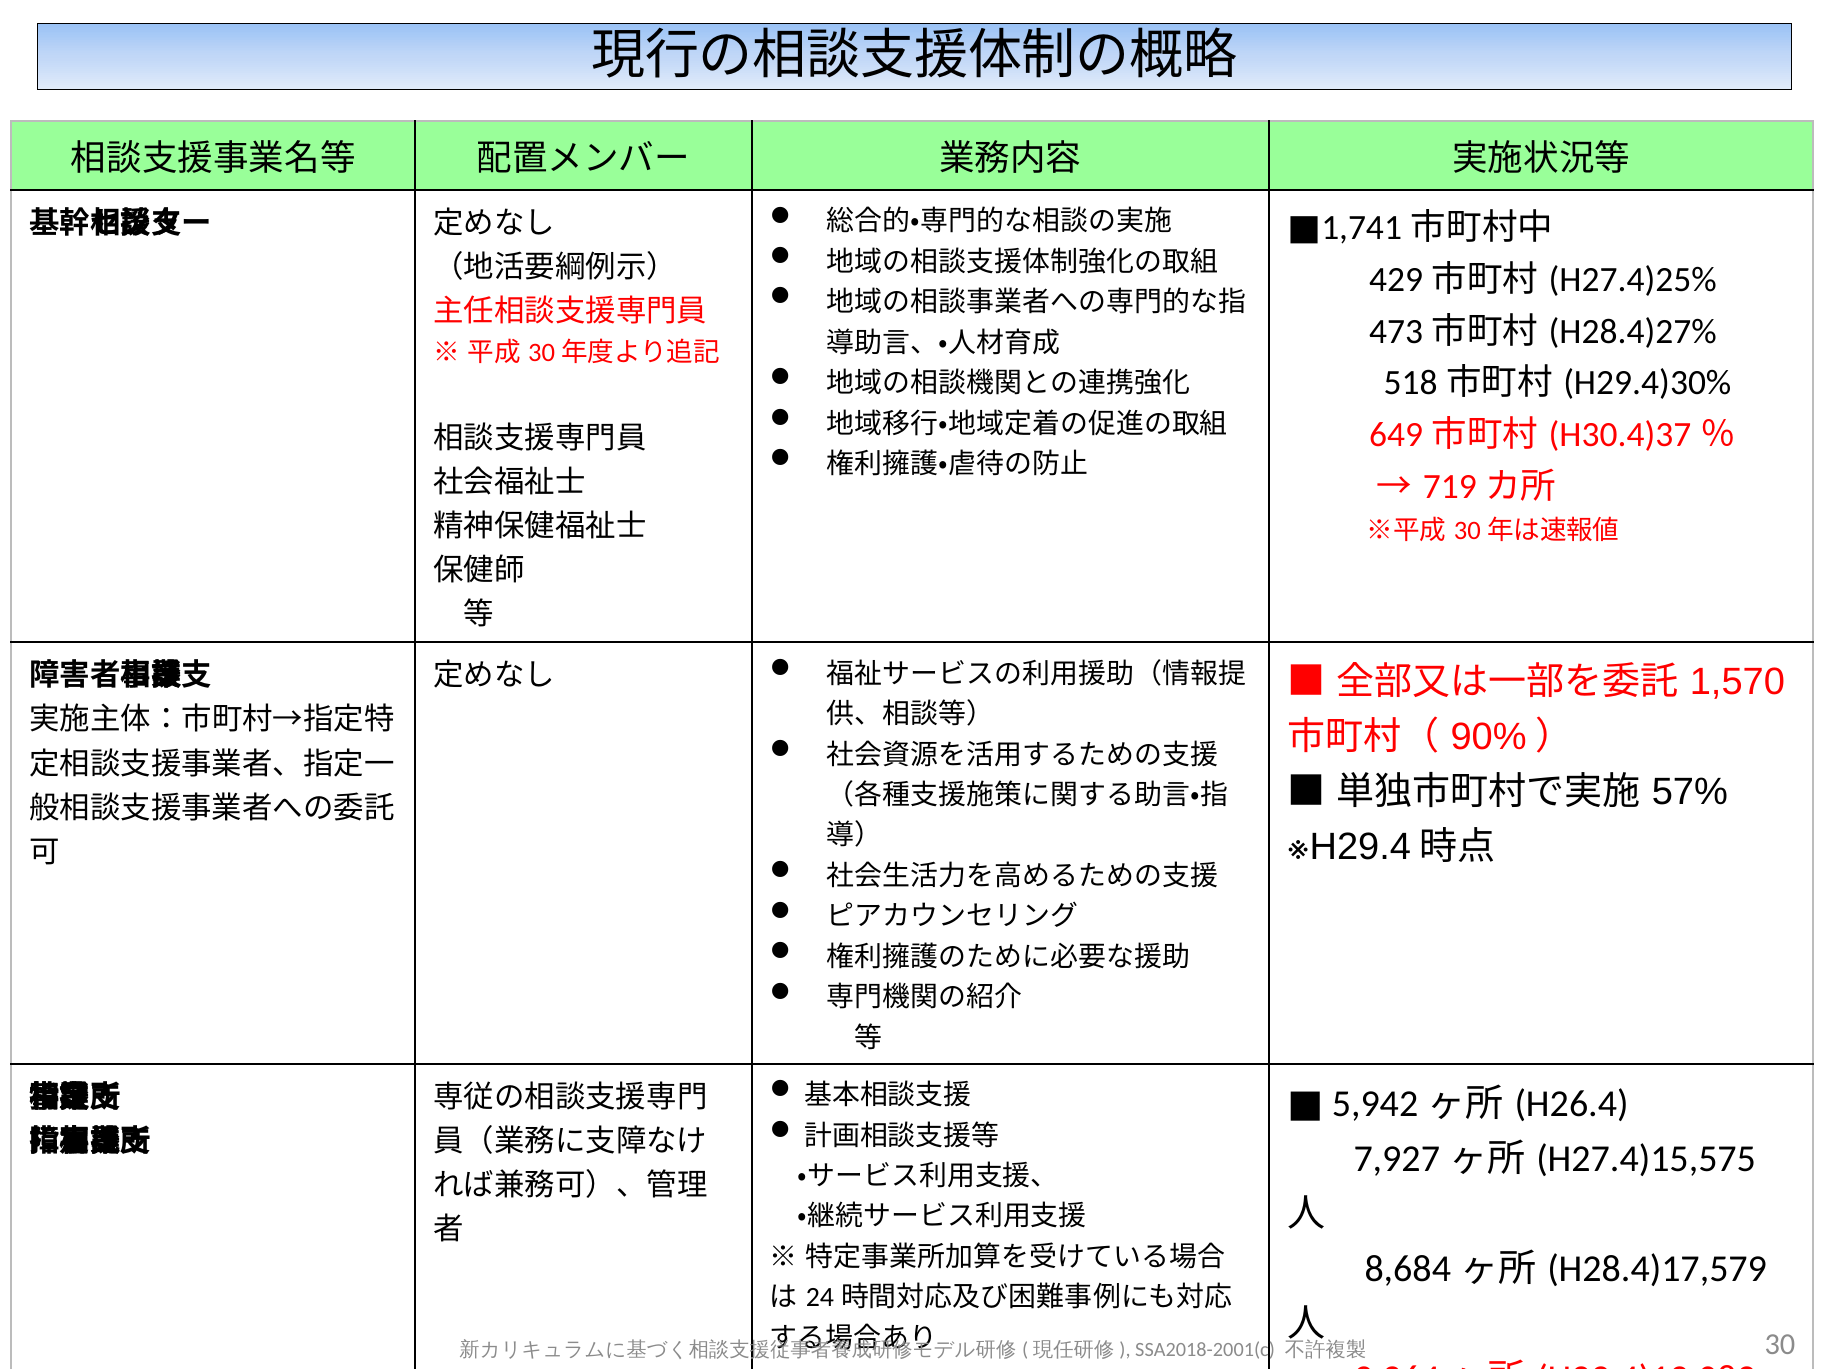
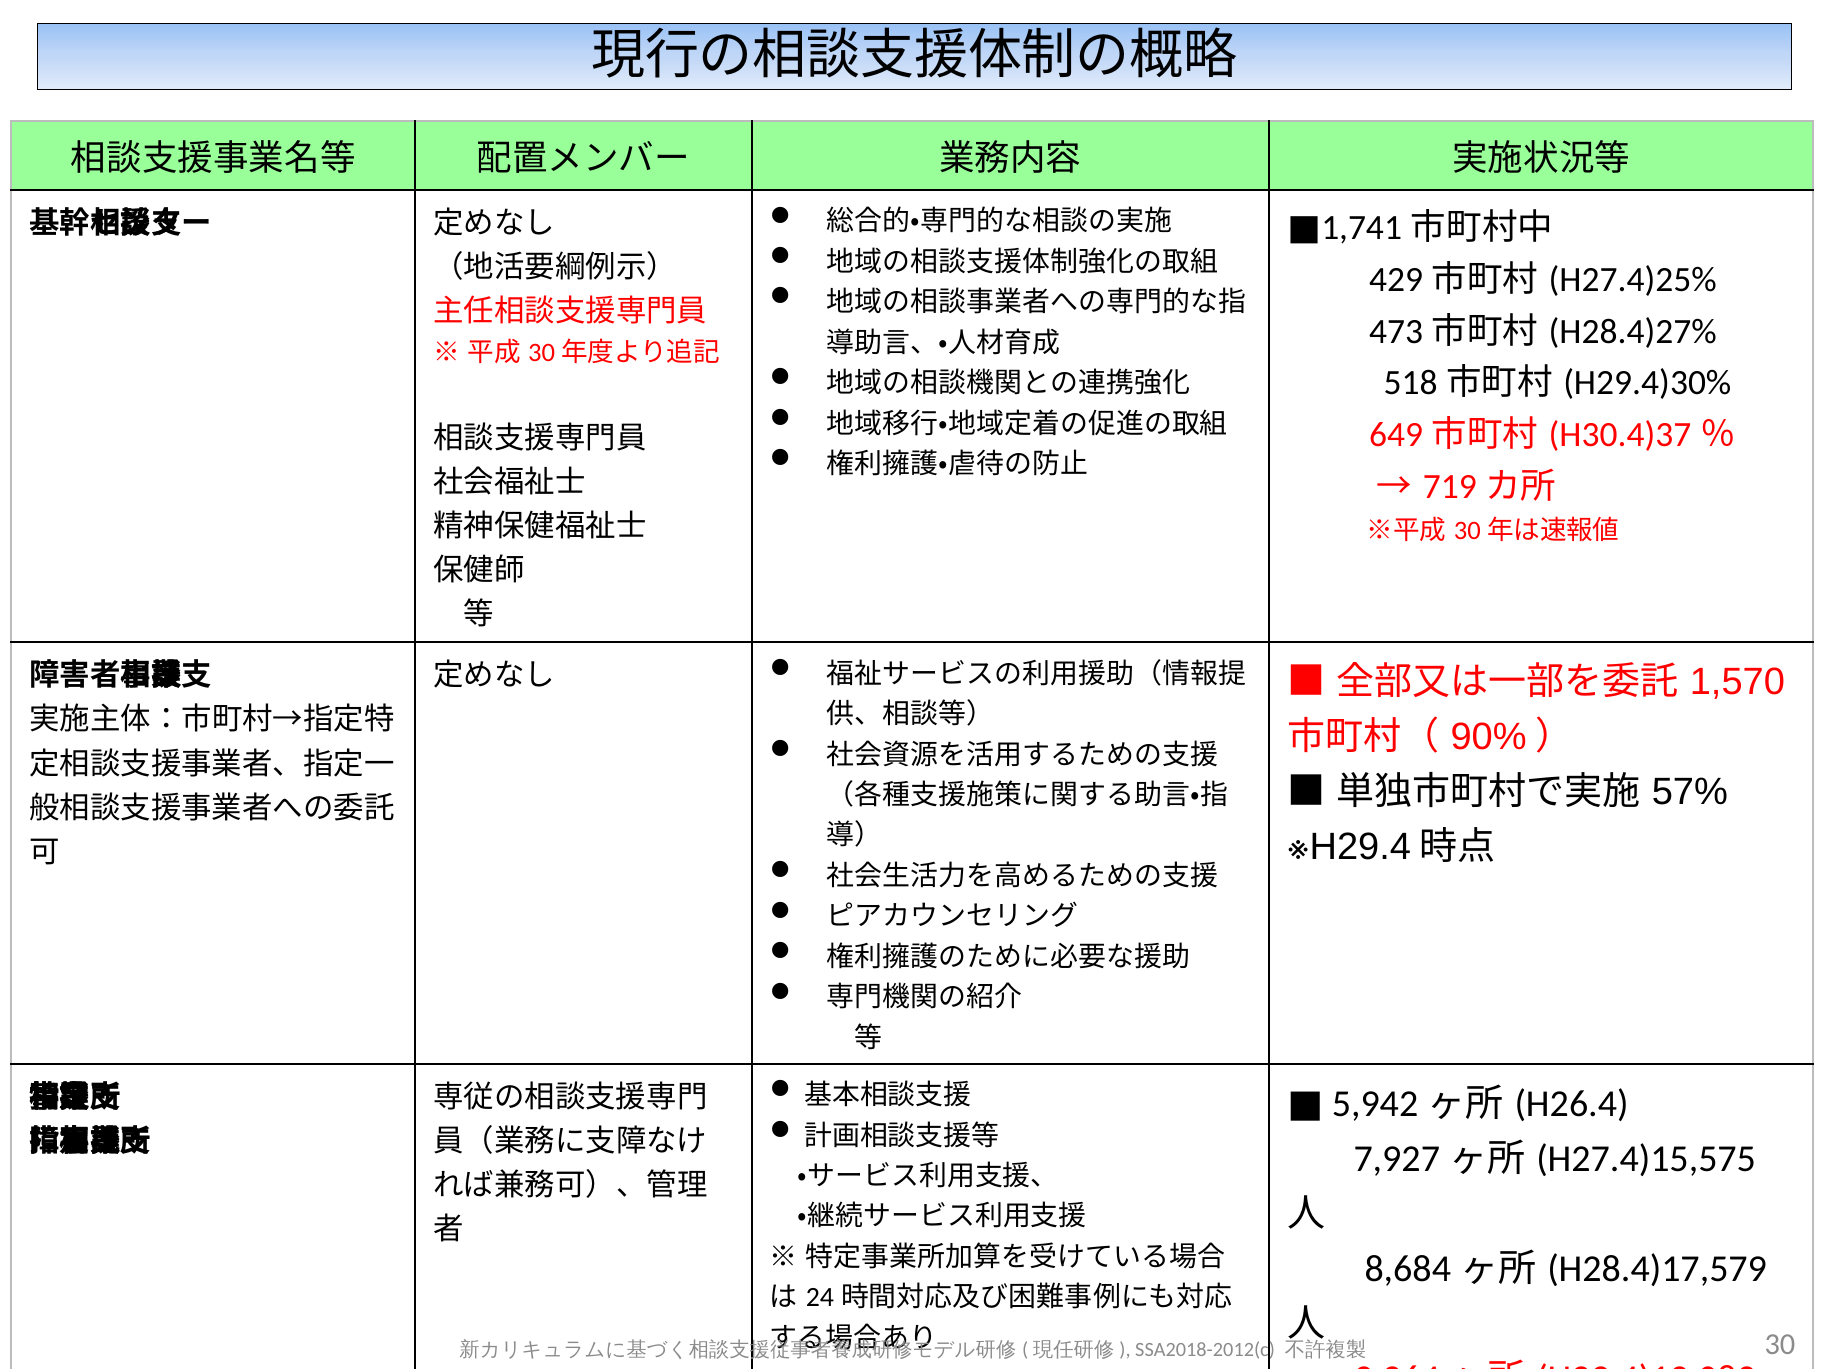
SSA2018-2001(c: SSA2018-2001(c -> SSA2018-2012(c
